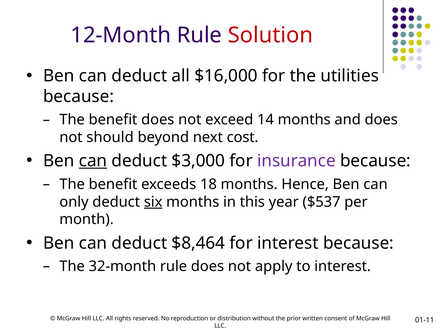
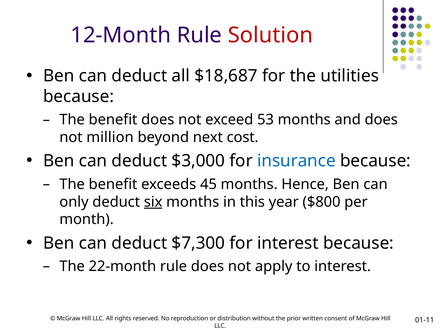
$16,000: $16,000 -> $18,687
14: 14 -> 53
should: should -> million
can at (93, 161) underline: present -> none
insurance colour: purple -> blue
18: 18 -> 45
$537: $537 -> $800
$8,464: $8,464 -> $7,300
32-month: 32-month -> 22-month
